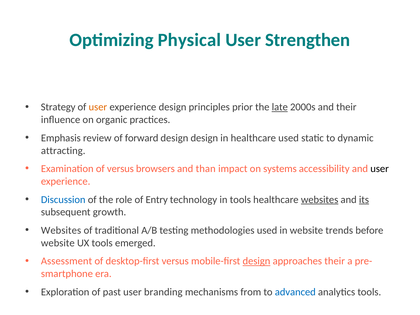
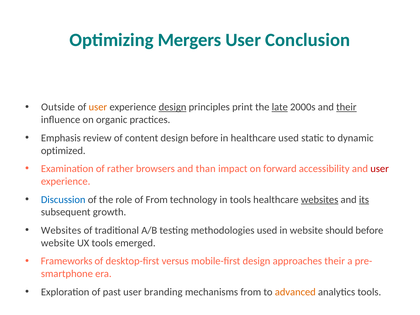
Physical: Physical -> Mergers
Strengthen: Strengthen -> Conclusion
Strategy: Strategy -> Outside
design at (173, 107) underline: none -> present
prior: prior -> print
their at (346, 107) underline: none -> present
forward: forward -> content
design design: design -> before
attracting: attracting -> optimized
of versus: versus -> rather
systems: systems -> forward
user at (380, 169) colour: black -> red
of Entry: Entry -> From
trends: trends -> should
Assessment: Assessment -> Frameworks
design at (256, 261) underline: present -> none
advanced colour: blue -> orange
